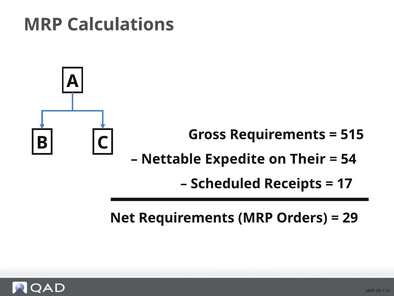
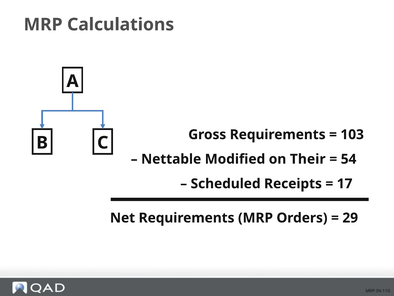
515: 515 -> 103
Expedite: Expedite -> Modified
